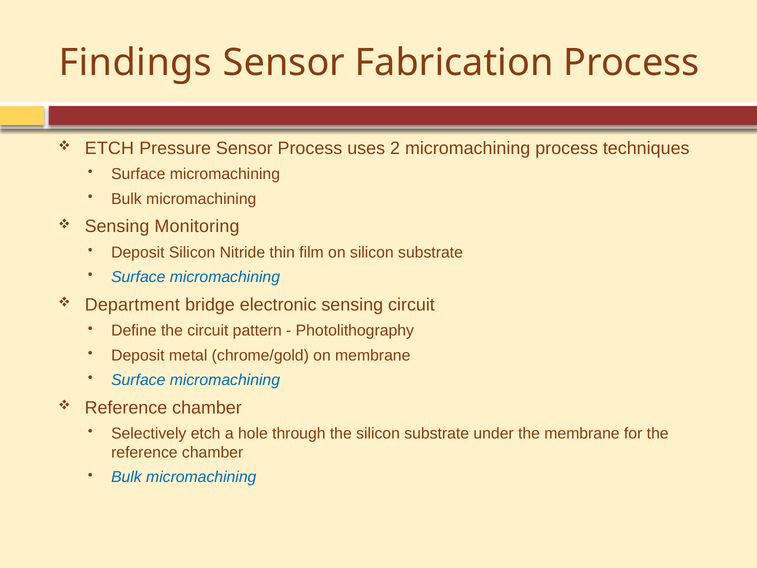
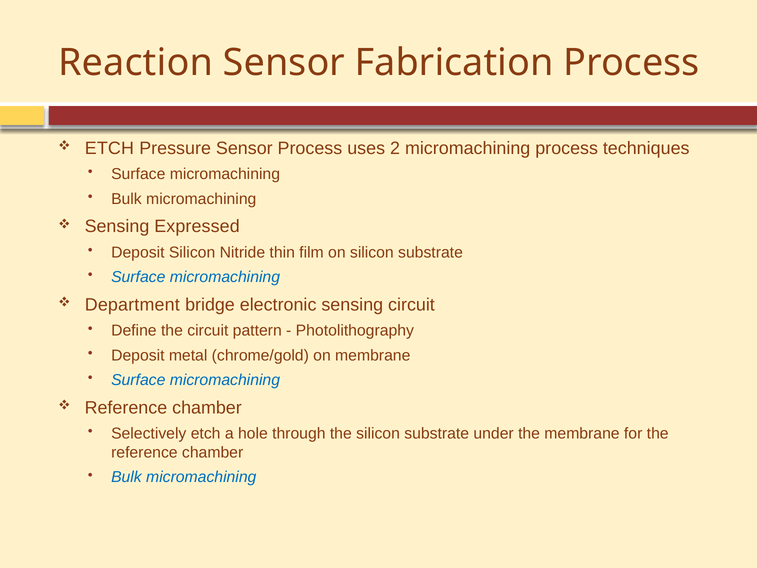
Findings: Findings -> Reaction
Monitoring: Monitoring -> Expressed
